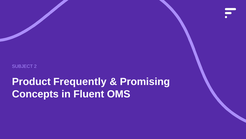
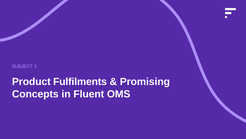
Frequently: Frequently -> Fulfilments
